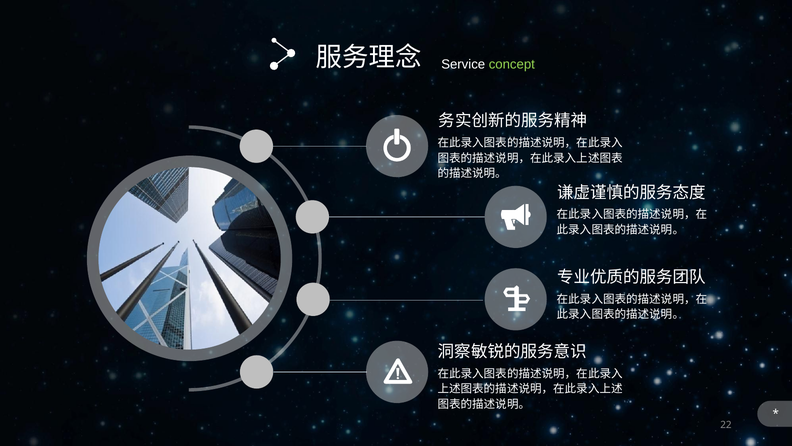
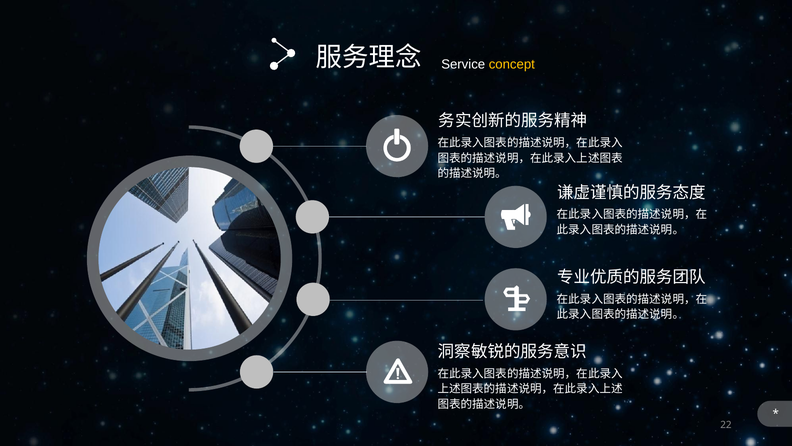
concept colour: light green -> yellow
